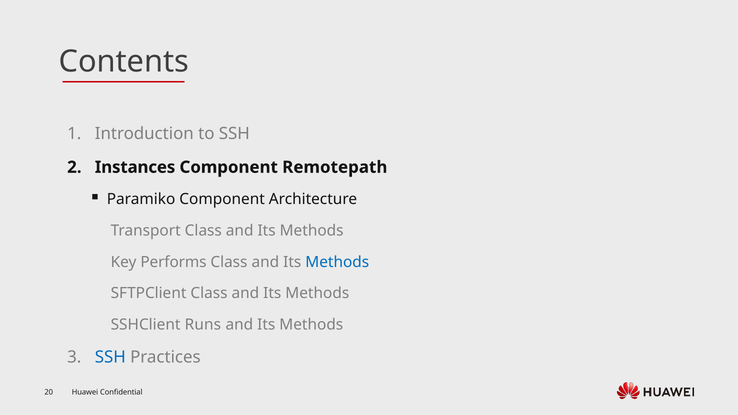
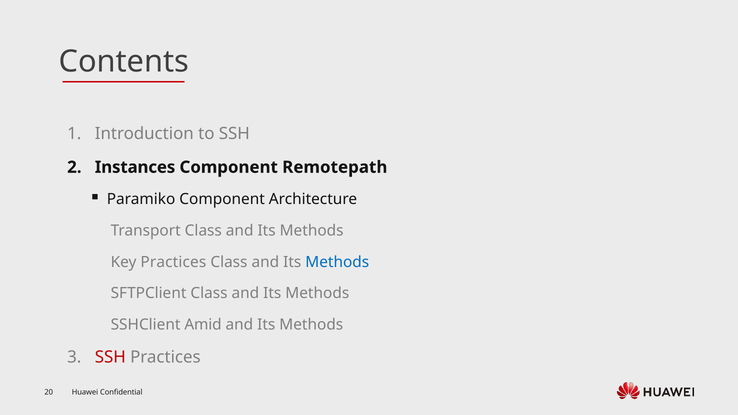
Key Performs: Performs -> Practices
Runs: Runs -> Amid
SSH at (110, 358) colour: blue -> red
